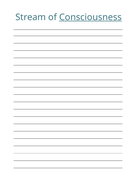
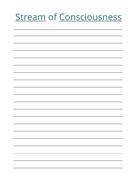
Stream underline: none -> present
